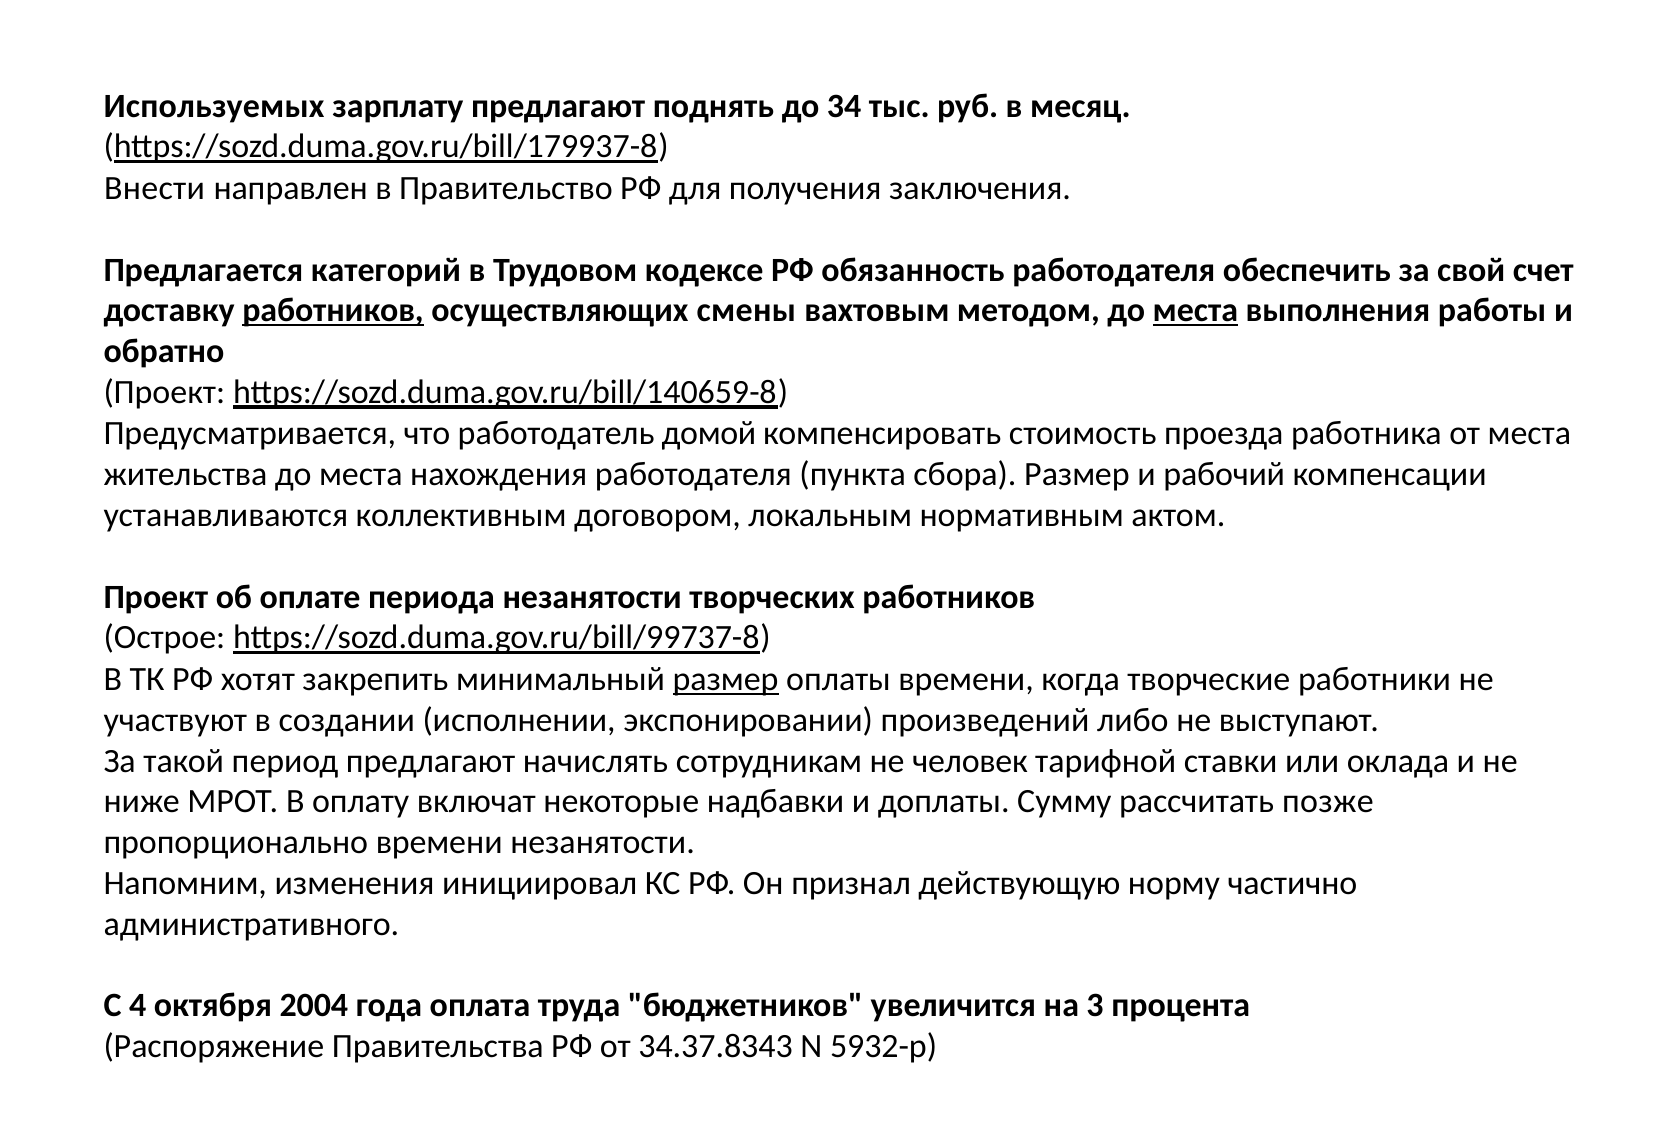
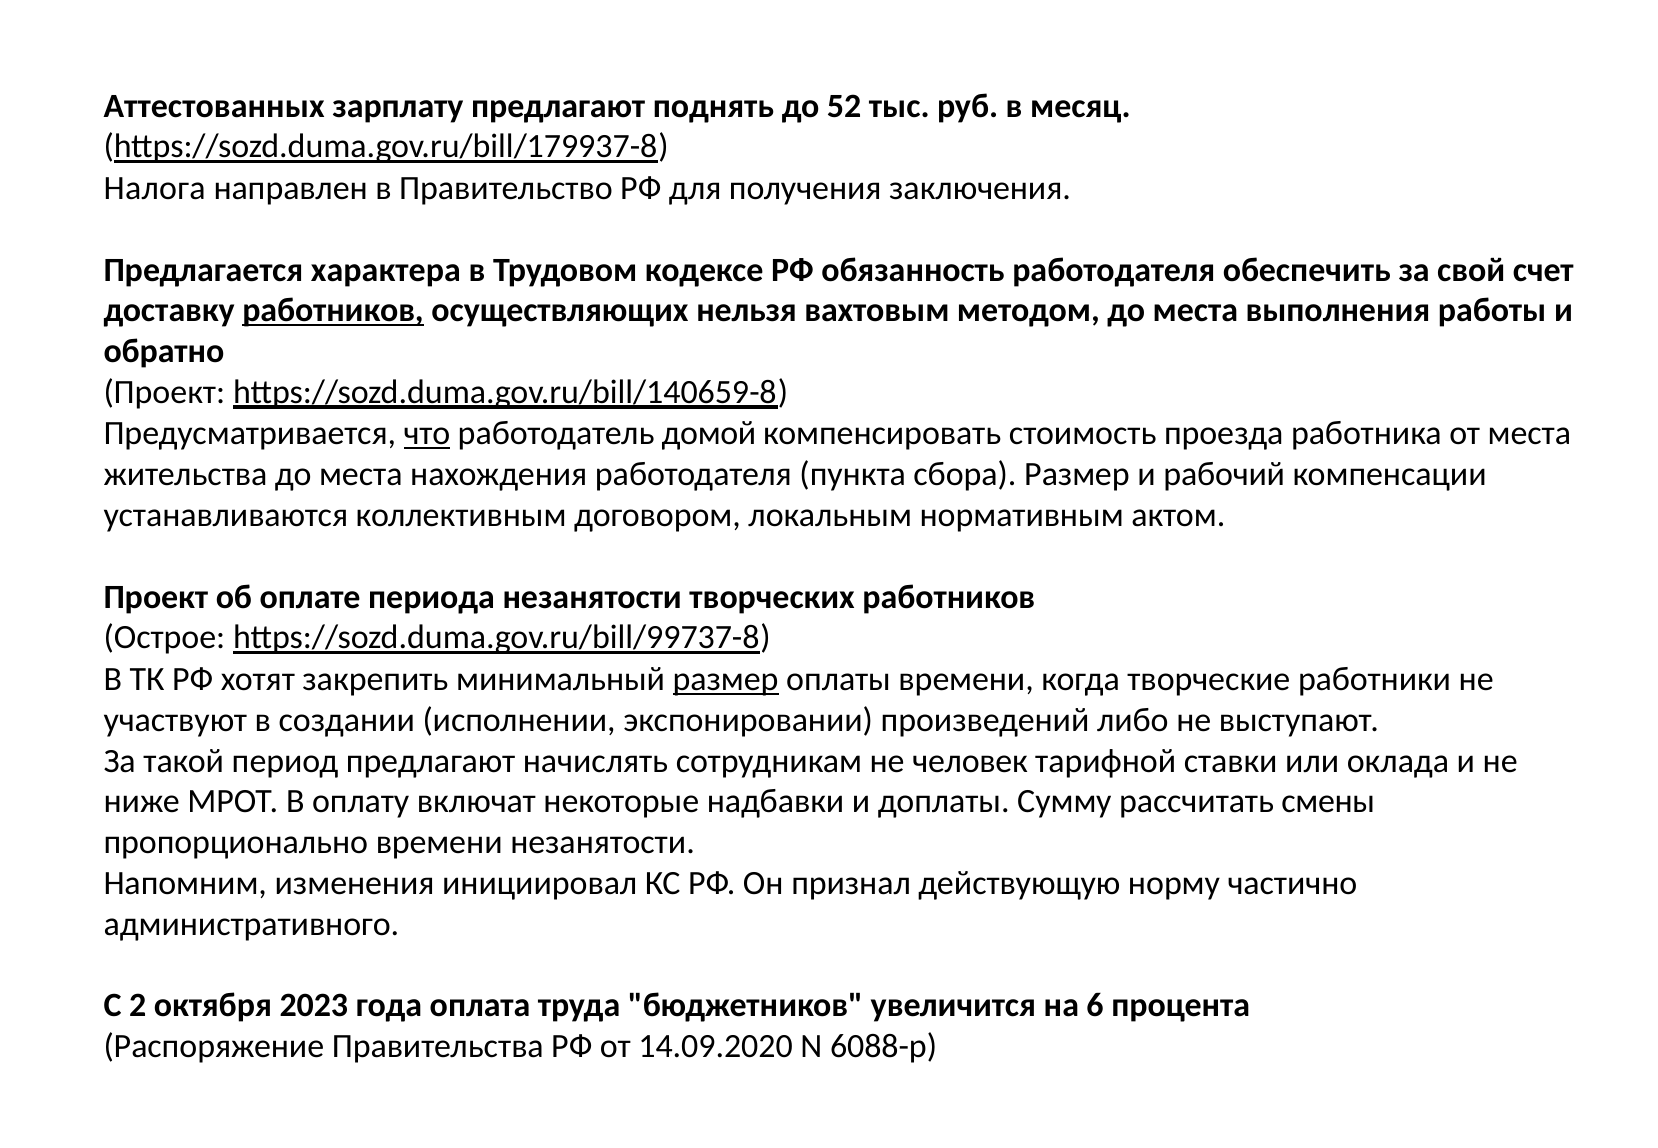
Используемых: Используемых -> Аттестованных
34: 34 -> 52
Внести: Внести -> Налога
категорий: категорий -> характера
смены: смены -> нельзя
места at (1195, 311) underline: present -> none
что underline: none -> present
позже: позже -> смены
4: 4 -> 2
2004: 2004 -> 2023
3: 3 -> 6
34.37.8343: 34.37.8343 -> 14.09.2020
5932-р: 5932-р -> 6088-р
